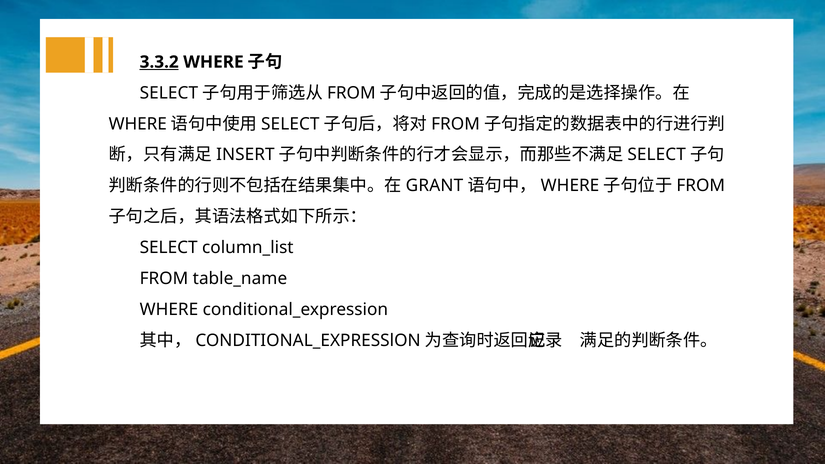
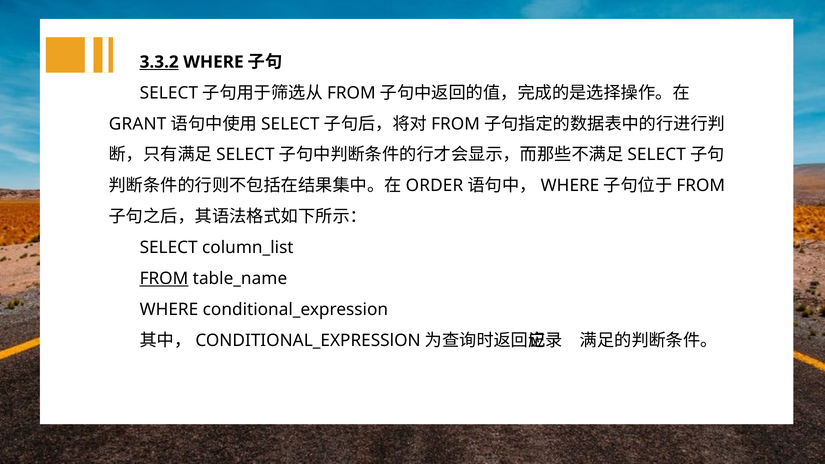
WHERE at (138, 124): WHERE -> GRANT
INSERT at (245, 155): INSERT -> SELECT
GRANT: GRANT -> ORDER
FROM at (164, 279) underline: none -> present
